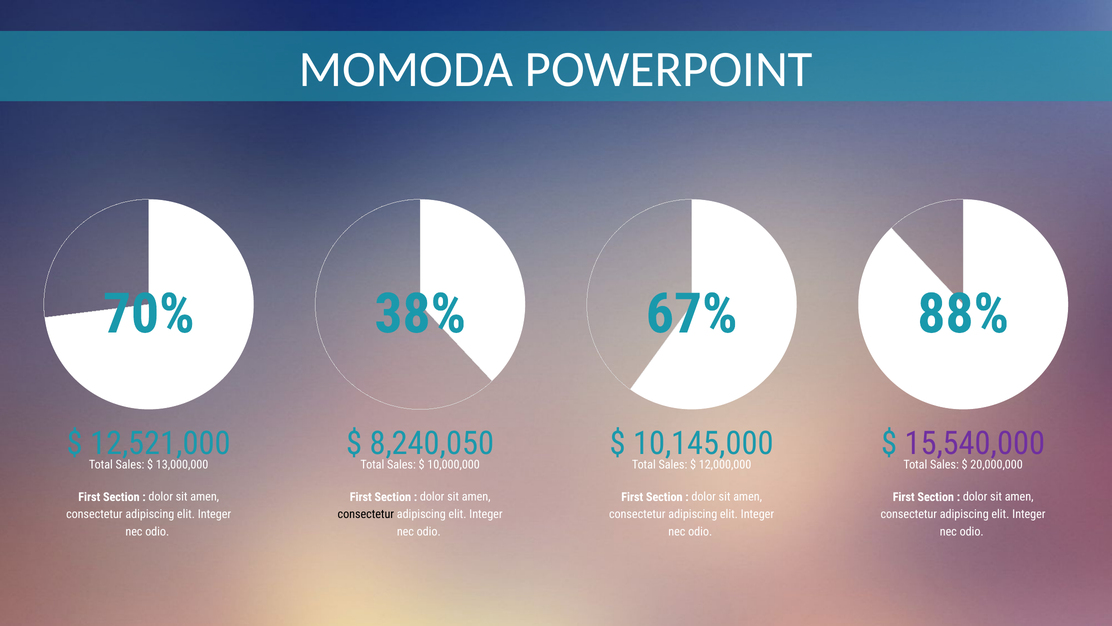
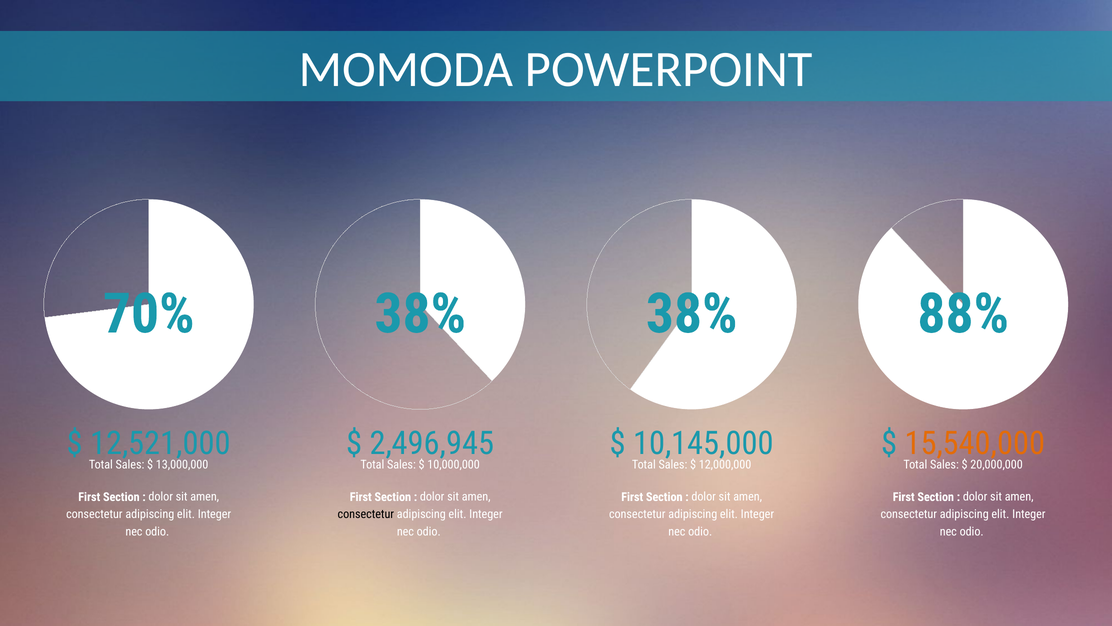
67% at (692, 314): 67% -> 38%
8,240,050: 8,240,050 -> 2,496,945
15,540,000 colour: purple -> orange
